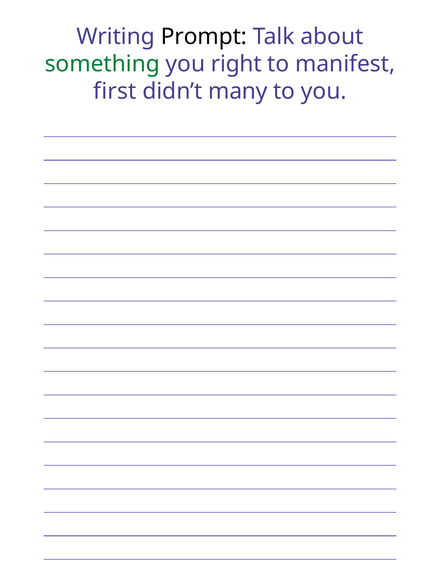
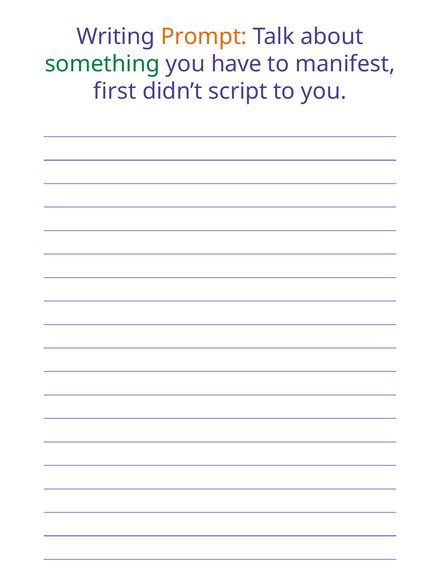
Prompt colour: black -> orange
right: right -> have
many: many -> script
